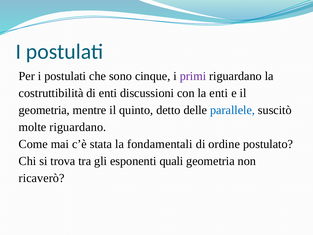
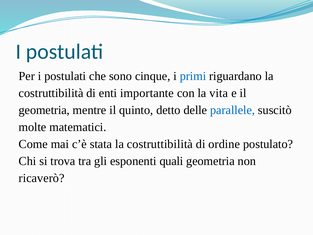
primi colour: purple -> blue
discussioni: discussioni -> importante
la enti: enti -> vita
molte riguardano: riguardano -> matematici
stata la fondamentali: fondamentali -> costruttibilità
